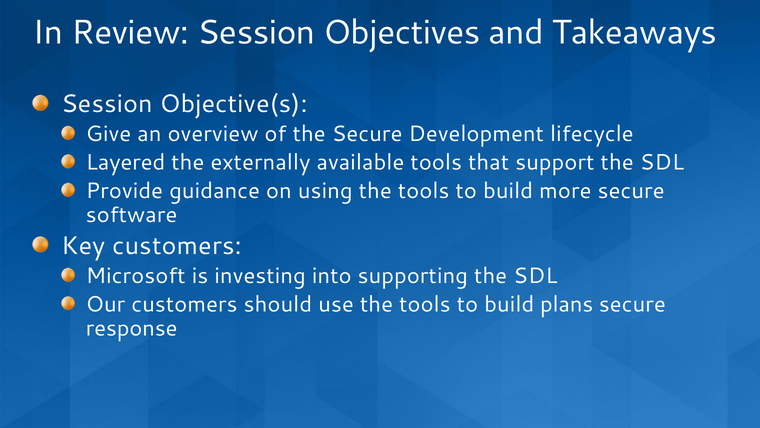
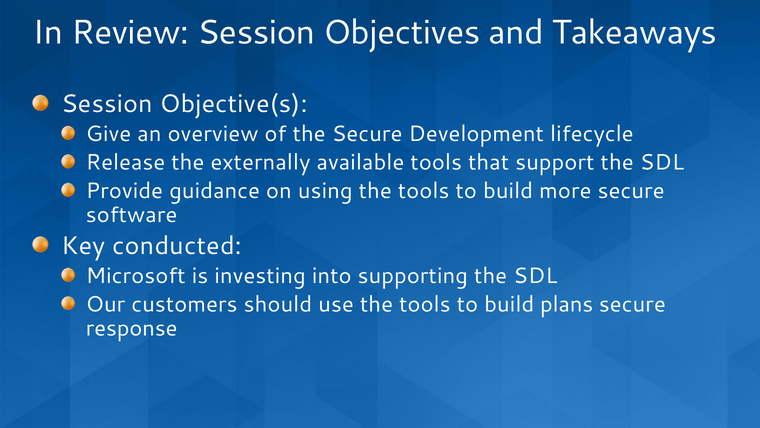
Layered: Layered -> Release
Key customers: customers -> conducted
